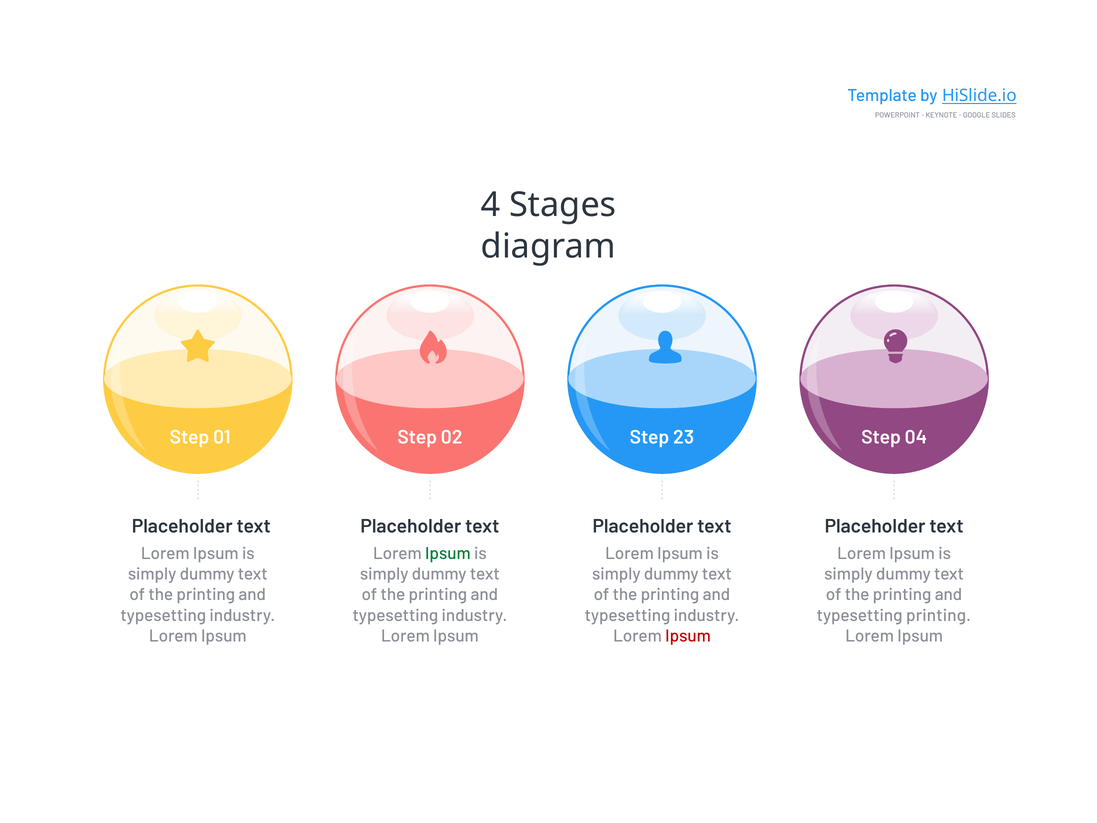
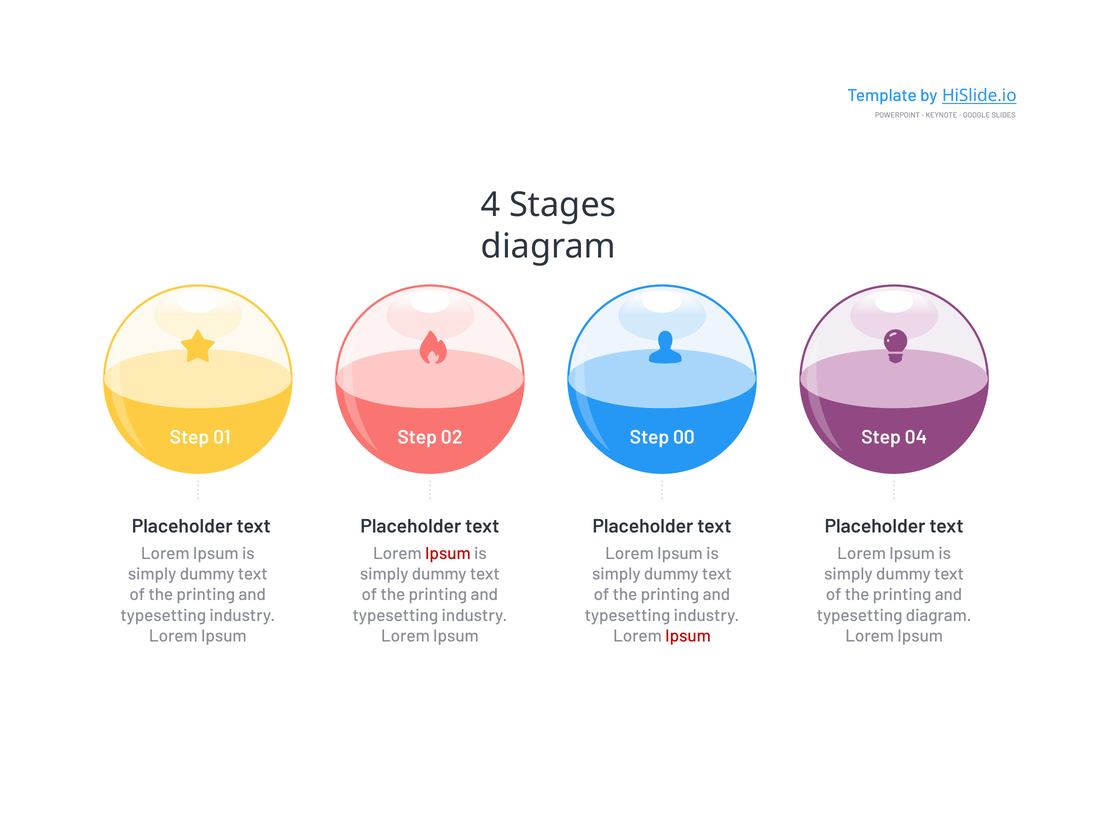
23: 23 -> 00
Ipsum at (448, 554) colour: green -> red
typesetting printing: printing -> diagram
